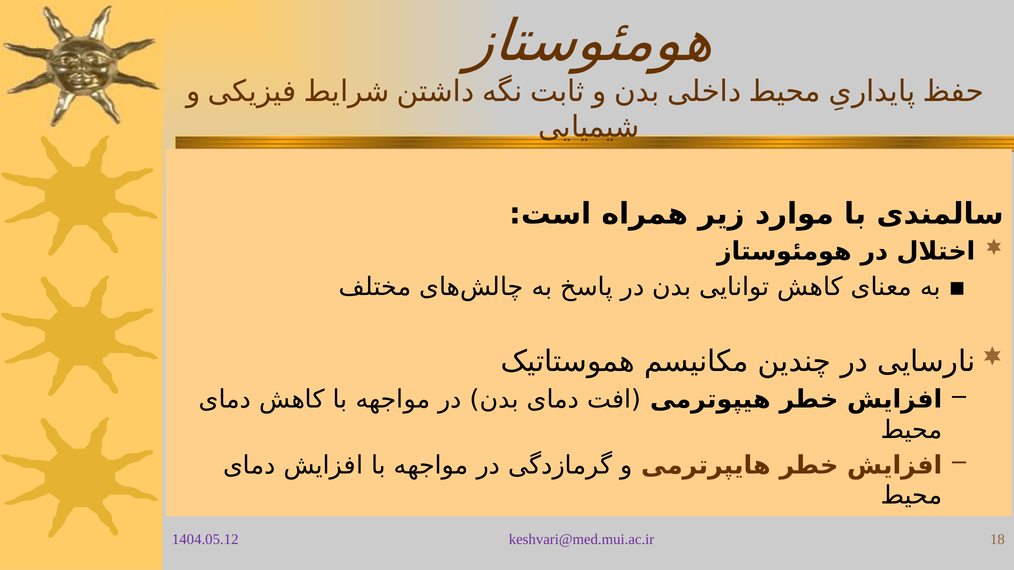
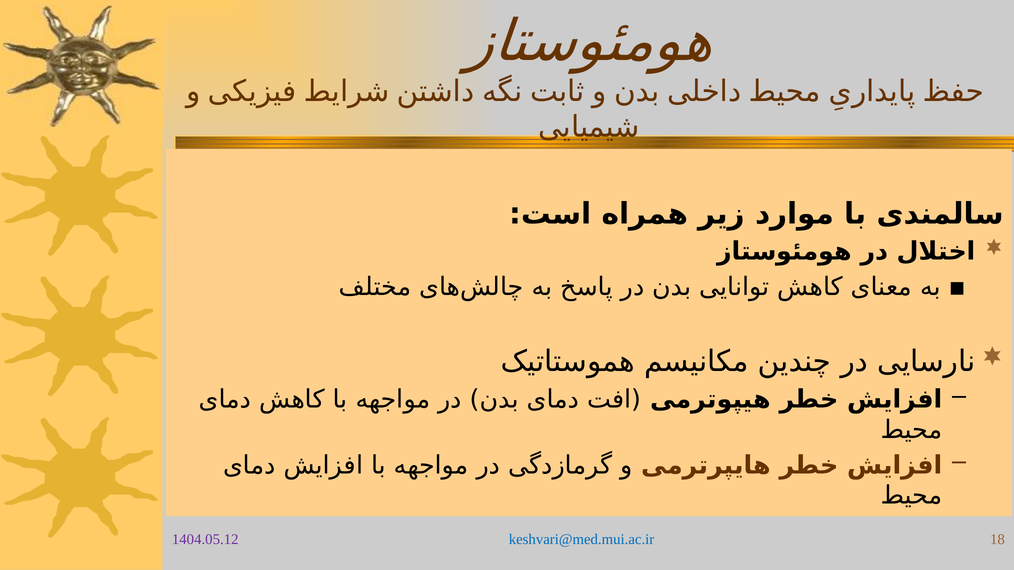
keshvari@med.mui.ac.ir colour: purple -> blue
